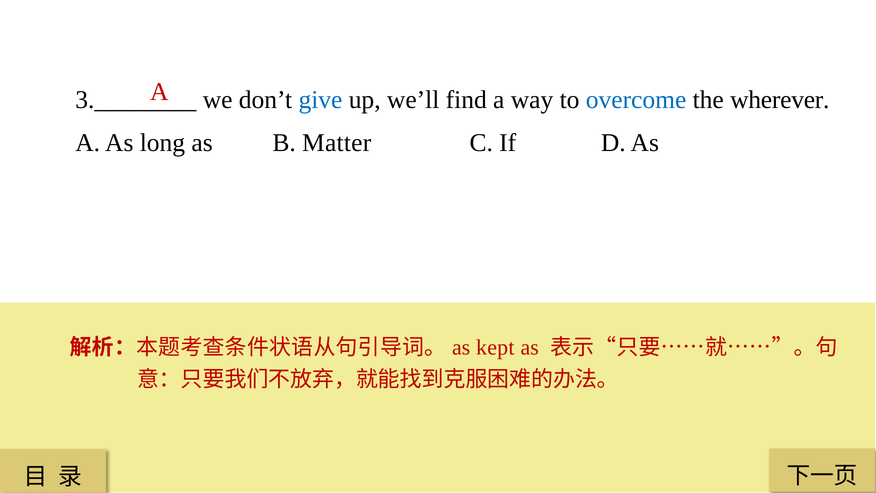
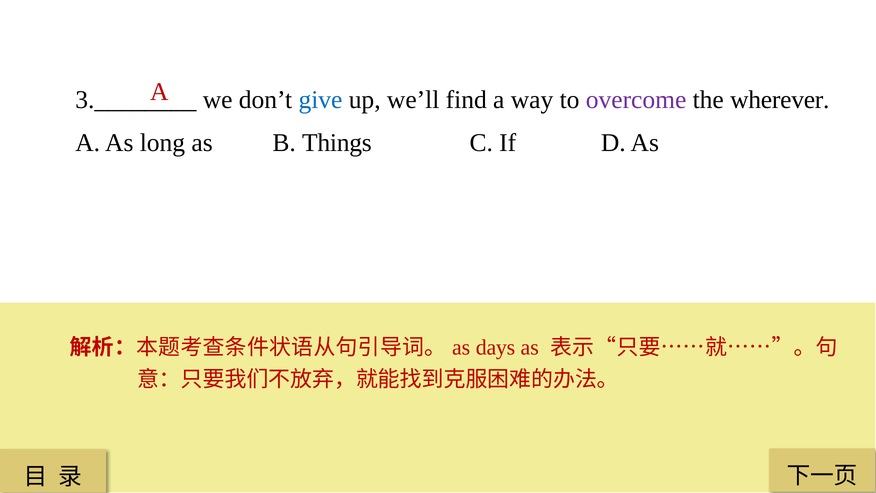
overcome colour: blue -> purple
Matter: Matter -> Things
kept: kept -> days
